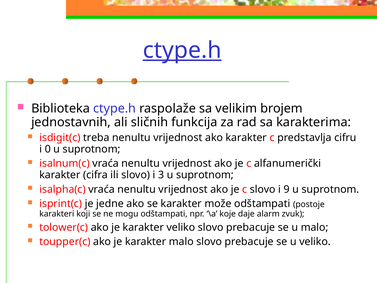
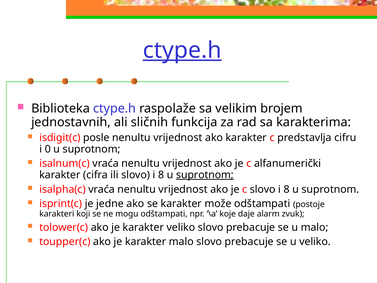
treba: treba -> posle
ili slovo i 3: 3 -> 8
suprotnom at (205, 175) underline: none -> present
c slovo i 9: 9 -> 8
